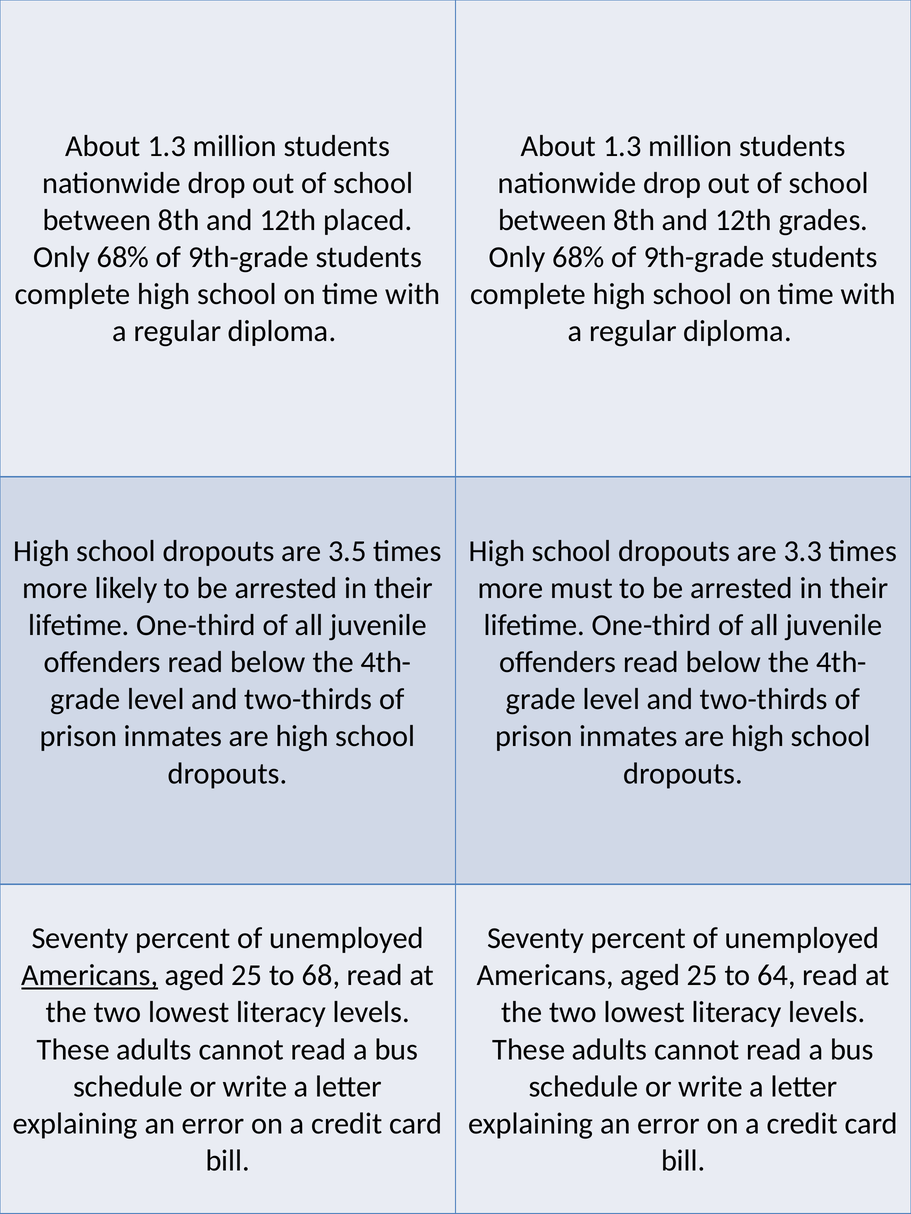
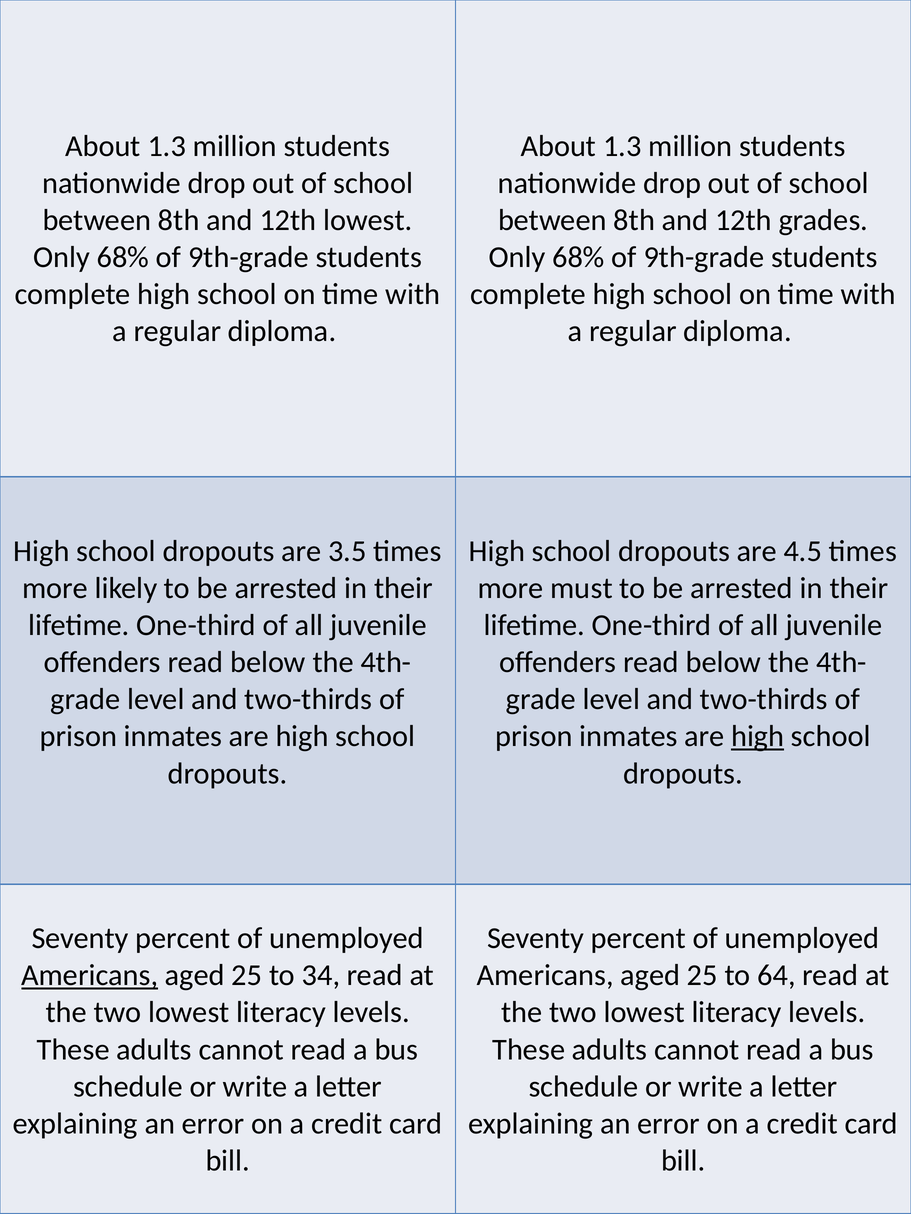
12th placed: placed -> lowest
3.3: 3.3 -> 4.5
high at (758, 737) underline: none -> present
68: 68 -> 34
